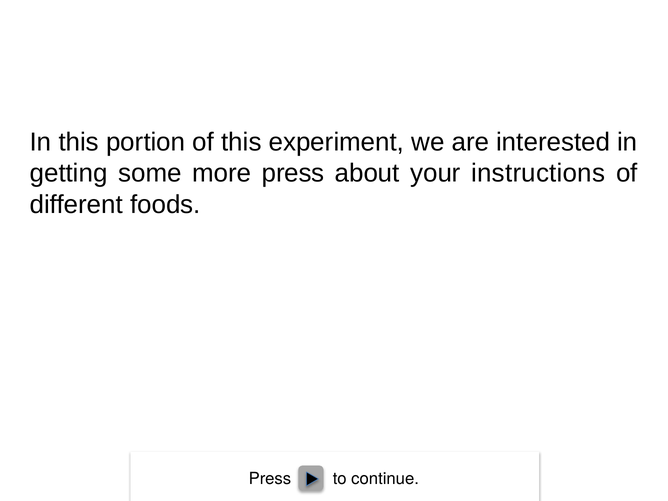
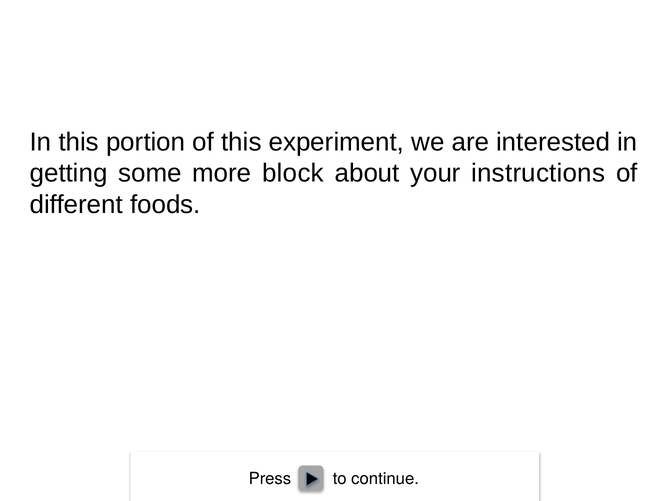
more press: press -> block
